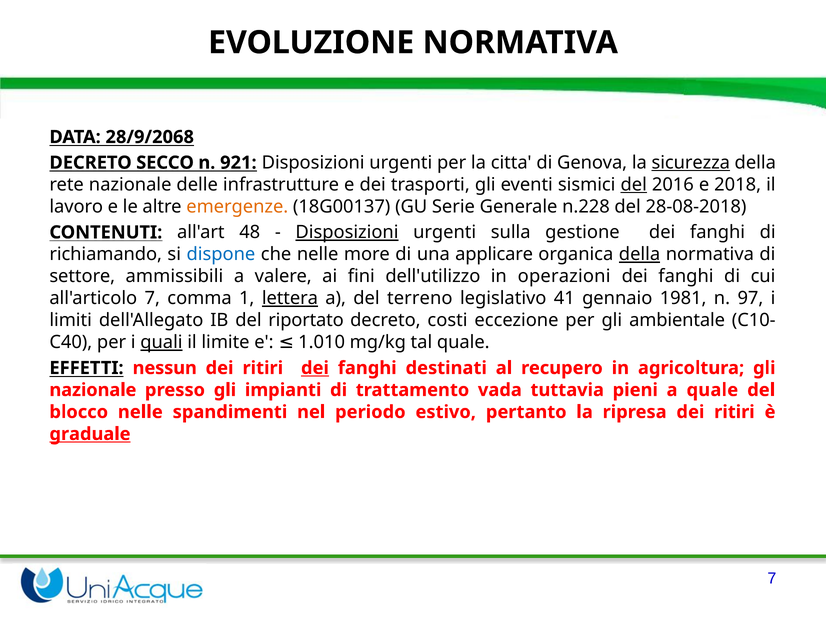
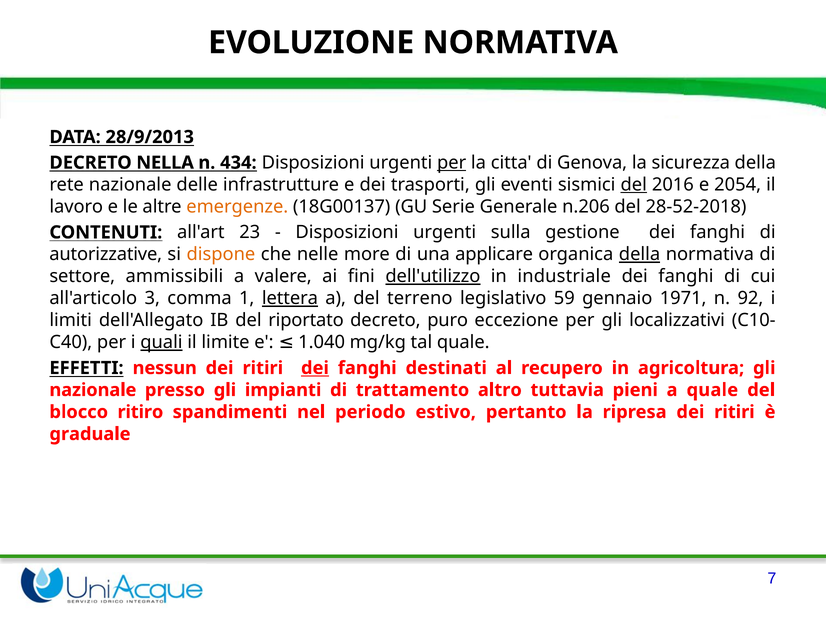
28/9/2068: 28/9/2068 -> 28/9/2013
SECCO: SECCO -> NELLA
921: 921 -> 434
per at (452, 163) underline: none -> present
sicurezza underline: present -> none
2018: 2018 -> 2054
n.228: n.228 -> n.206
28-08-2018: 28-08-2018 -> 28-52-2018
48: 48 -> 23
Disposizioni at (347, 233) underline: present -> none
richiamando: richiamando -> autorizzative
dispone colour: blue -> orange
dell'utilizzo underline: none -> present
operazioni: operazioni -> industriale
all'articolo 7: 7 -> 3
41: 41 -> 59
1981: 1981 -> 1971
97: 97 -> 92
costi: costi -> puro
ambientale: ambientale -> localizzativi
1.010: 1.010 -> 1.040
vada: vada -> altro
blocco nelle: nelle -> ritiro
graduale underline: present -> none
